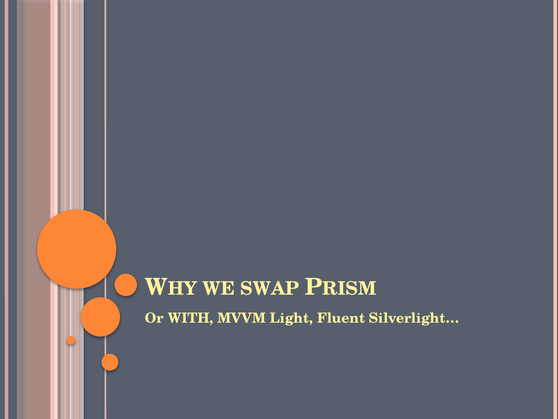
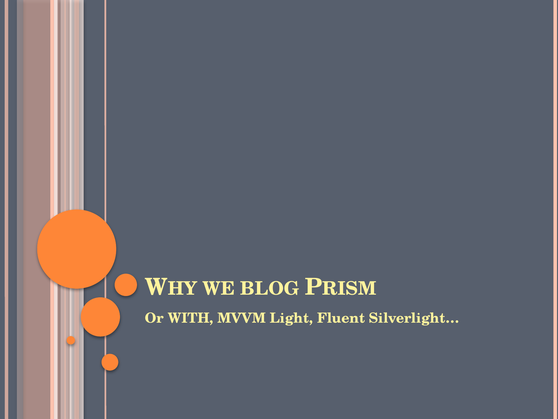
SWAP: SWAP -> BLOG
